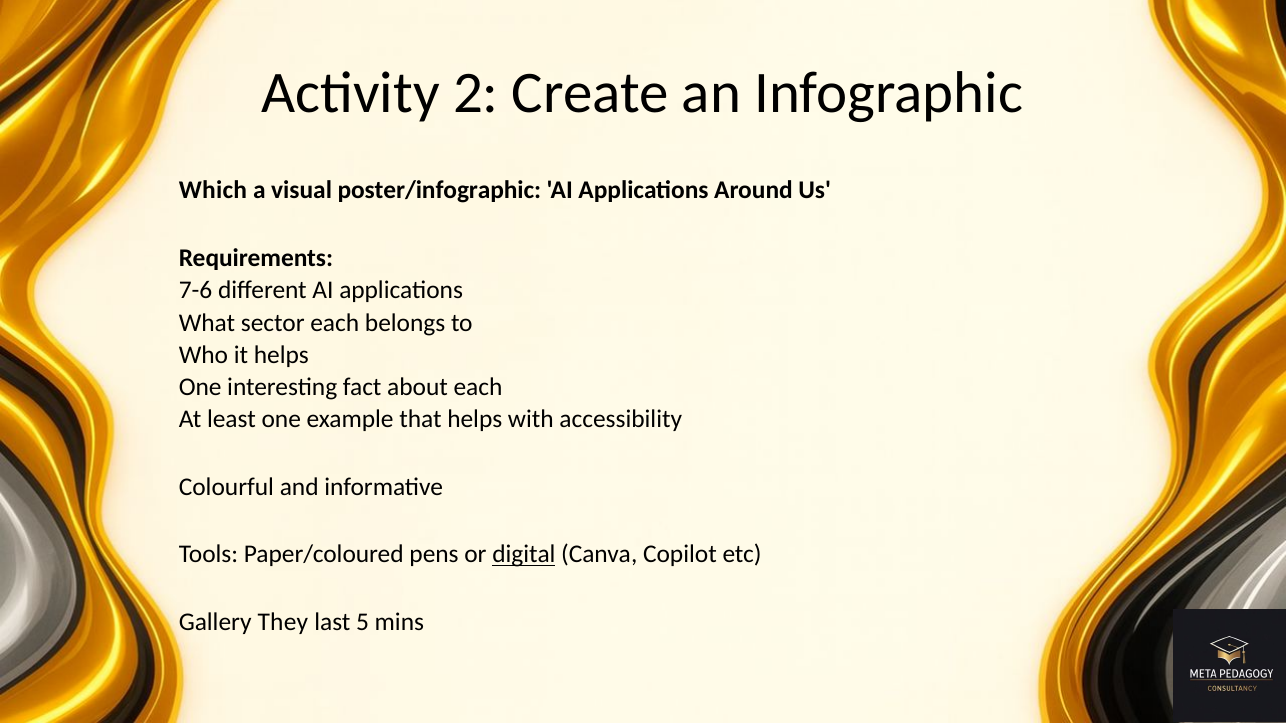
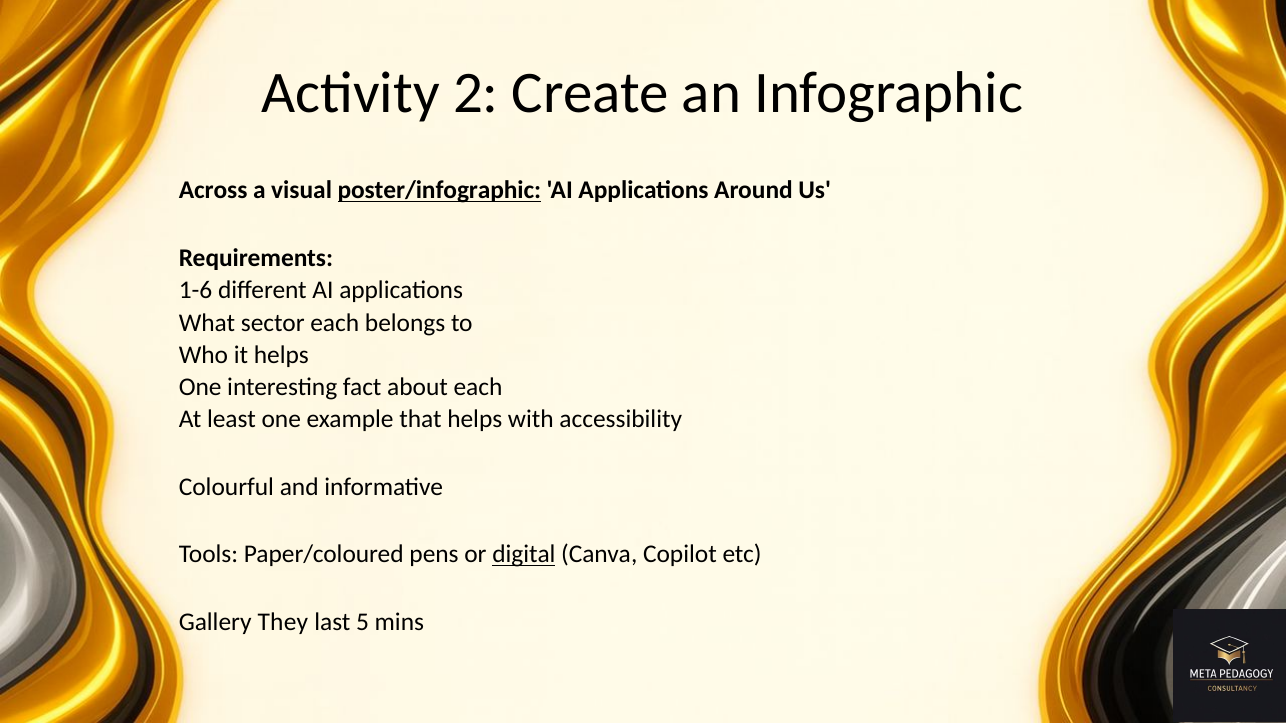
Which: Which -> Across
poster/infographic underline: none -> present
7-6: 7-6 -> 1-6
